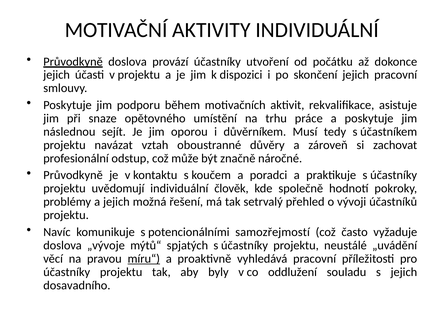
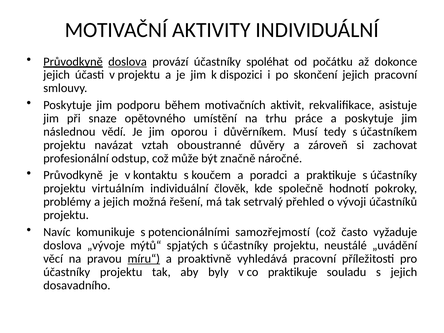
doslova at (128, 62) underline: none -> present
utvoření: utvoření -> spoléhat
sejít: sejít -> vědí
uvědomují: uvědomují -> virtuálním
co oddlužení: oddlužení -> praktikuje
